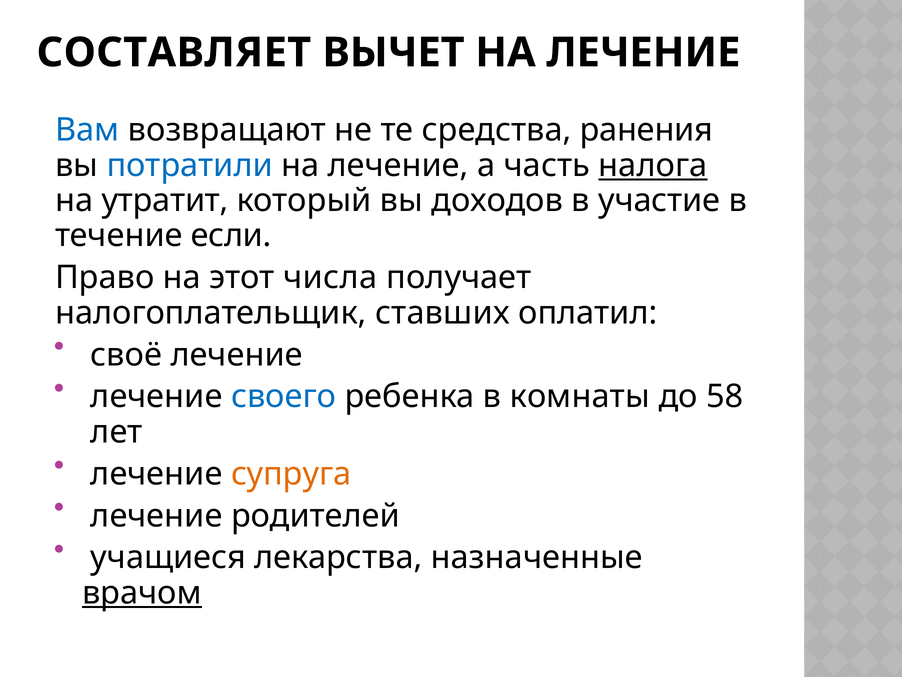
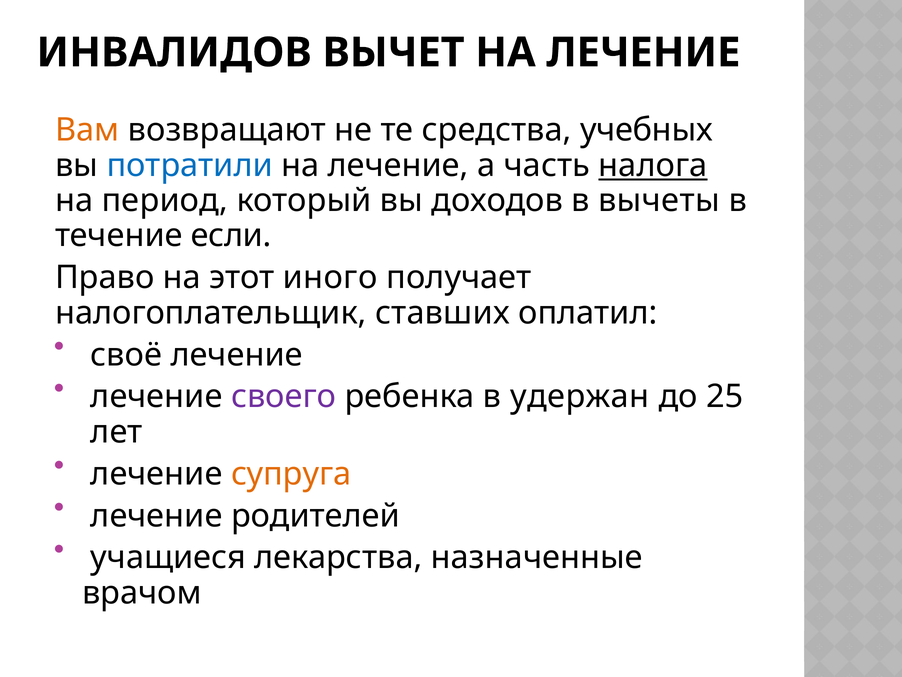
СОСТАВЛЯЕТ: СОСТАВЛЯЕТ -> ИНВАЛИДОВ
Вам colour: blue -> orange
ранения: ранения -> учебных
утратит: утратит -> период
участие: участие -> вычеты
числа: числа -> иного
своего colour: blue -> purple
комнаты: комнаты -> удержан
58: 58 -> 25
врачом underline: present -> none
